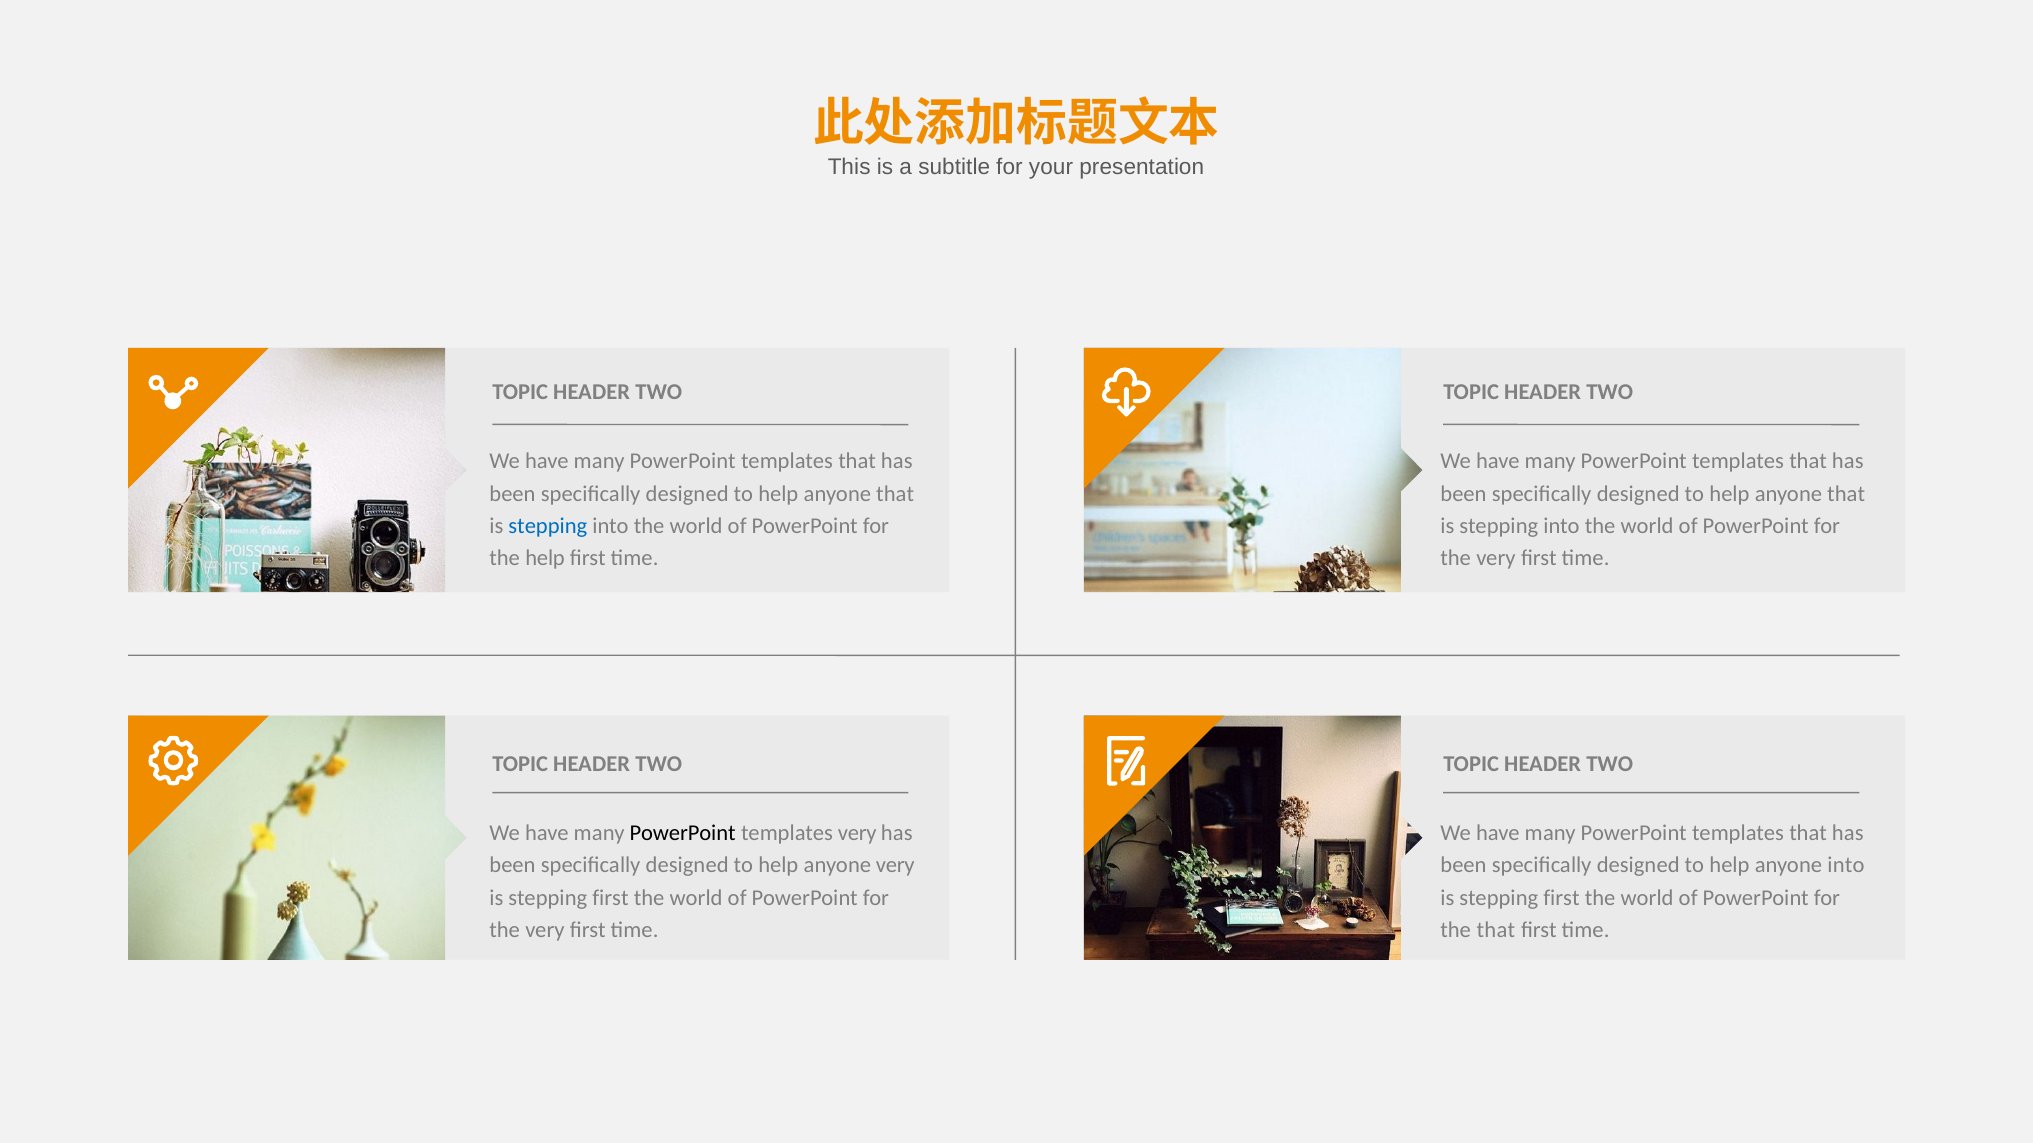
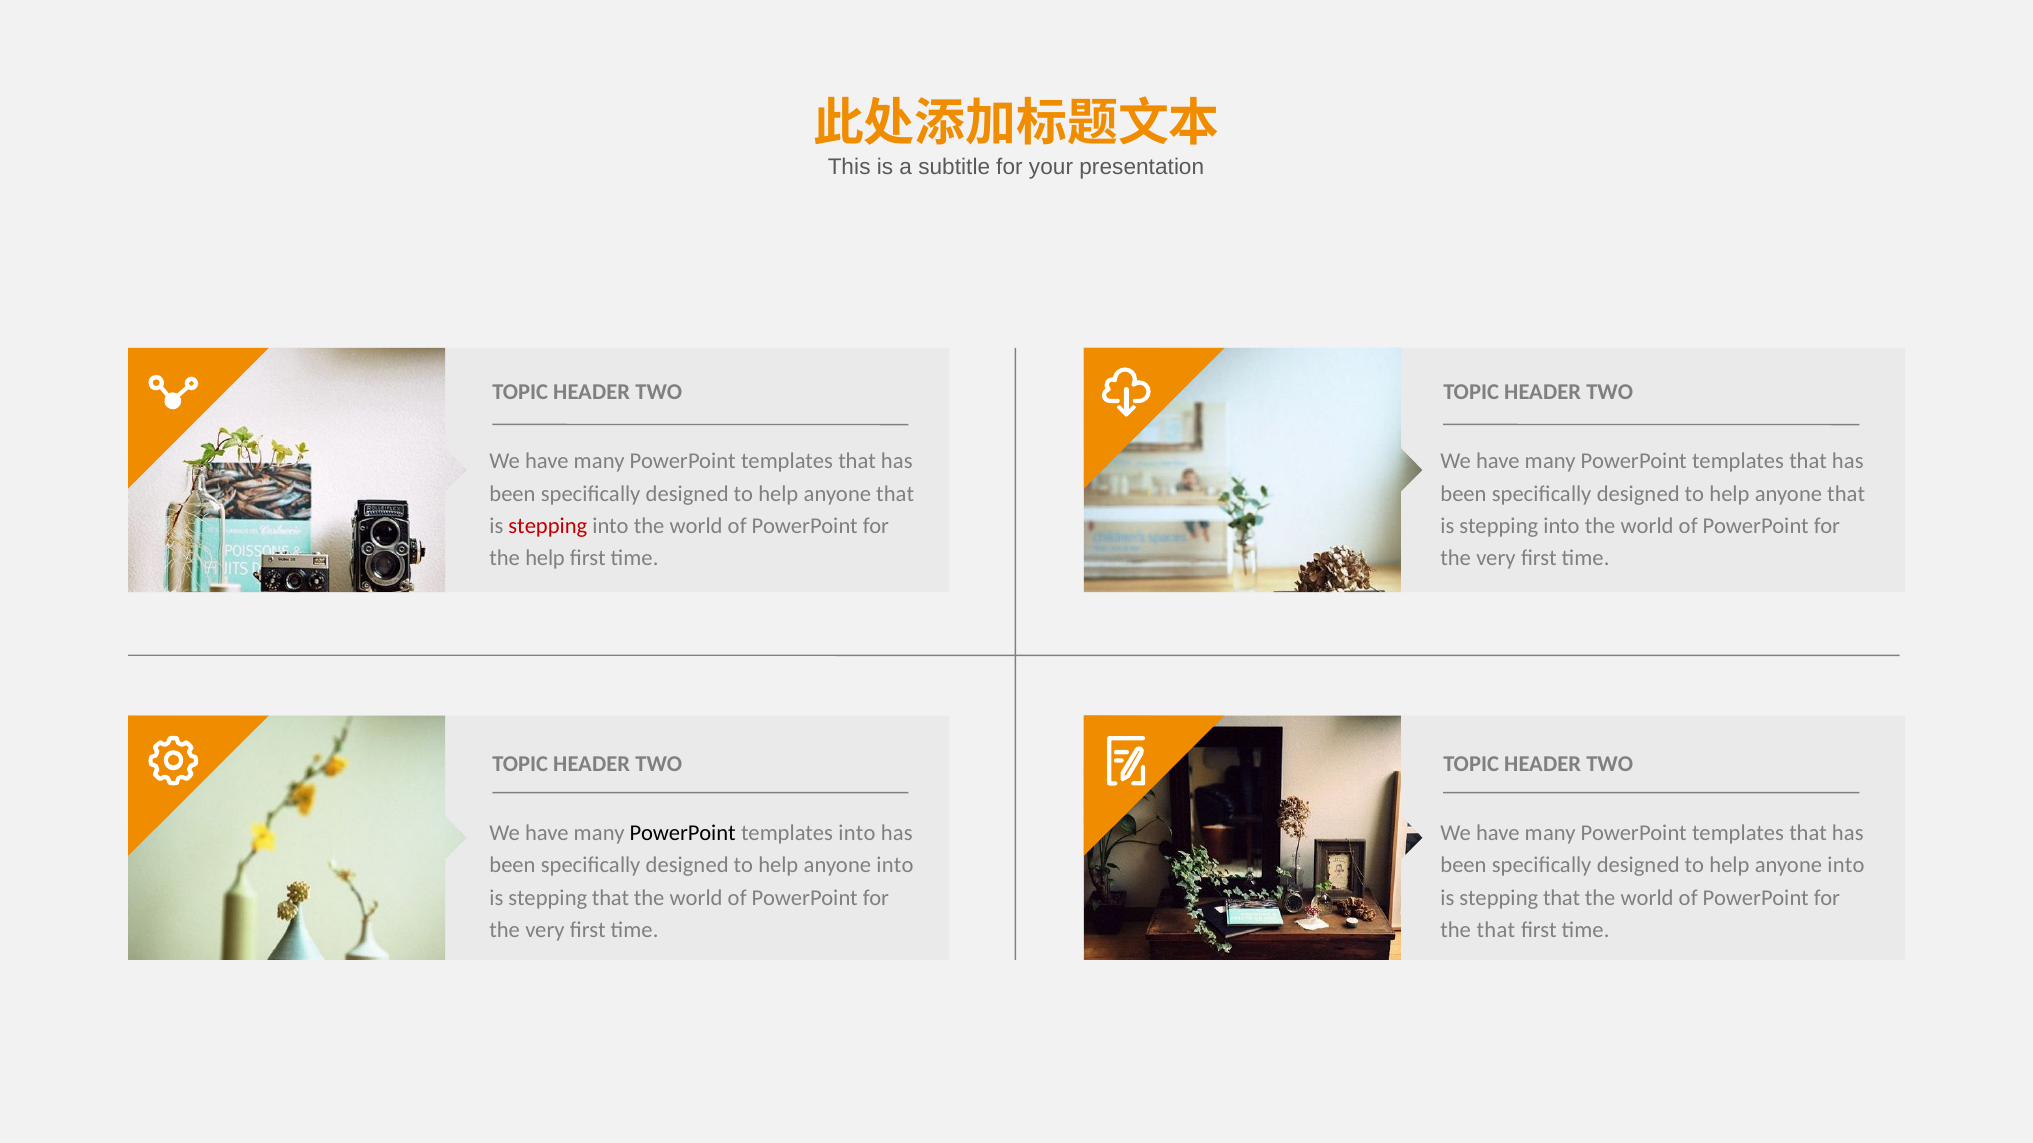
stepping at (548, 526) colour: blue -> red
templates very: very -> into
very at (895, 866): very -> into
first at (610, 898): first -> that
first at (1561, 898): first -> that
